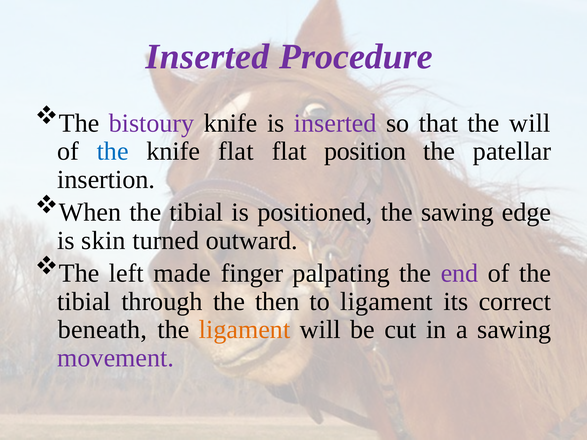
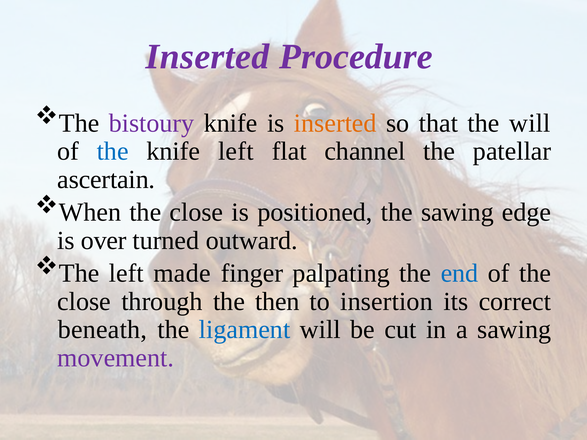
inserted at (335, 123) colour: purple -> orange
knife flat: flat -> left
position: position -> channel
insertion: insertion -> ascertain
When the tibial: tibial -> close
skin: skin -> over
end colour: purple -> blue
tibial at (84, 302): tibial -> close
to ligament: ligament -> insertion
ligament at (245, 330) colour: orange -> blue
